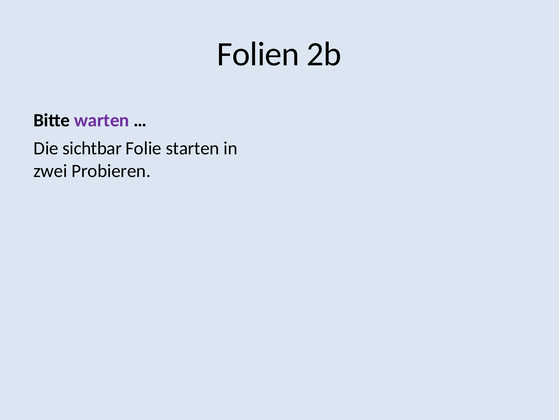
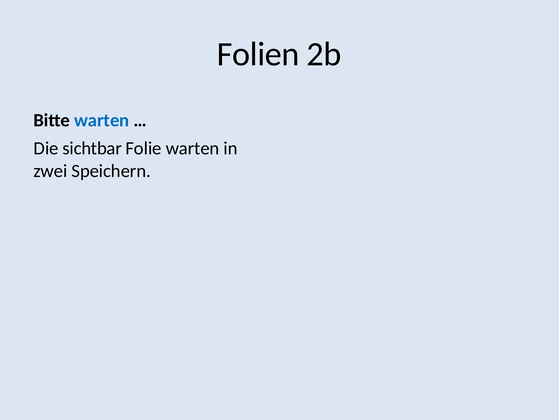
warten at (102, 120) colour: purple -> blue
Folie starten: starten -> warten
Probieren: Probieren -> Speichern
